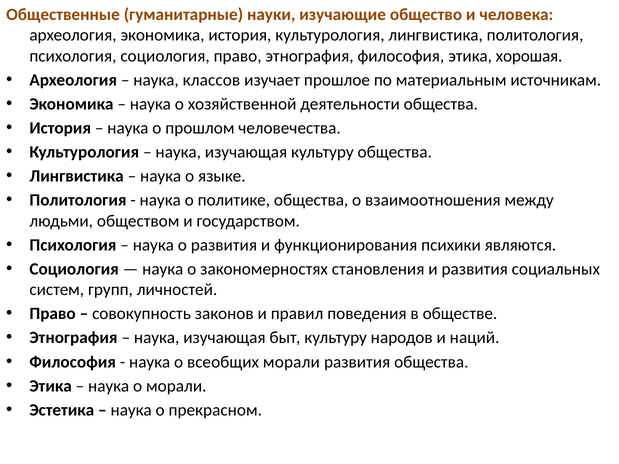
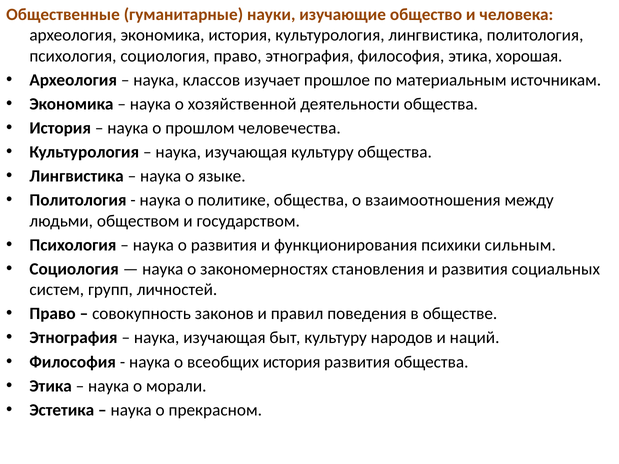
являются: являются -> сильным
всеобщих морали: морали -> история
